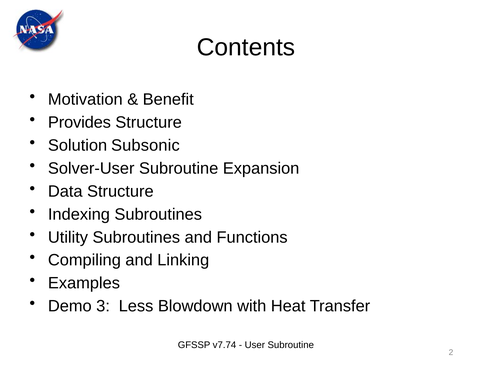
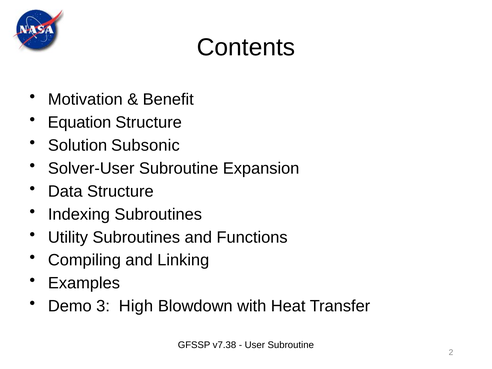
Provides: Provides -> Equation
Less: Less -> High
v7.74: v7.74 -> v7.38
